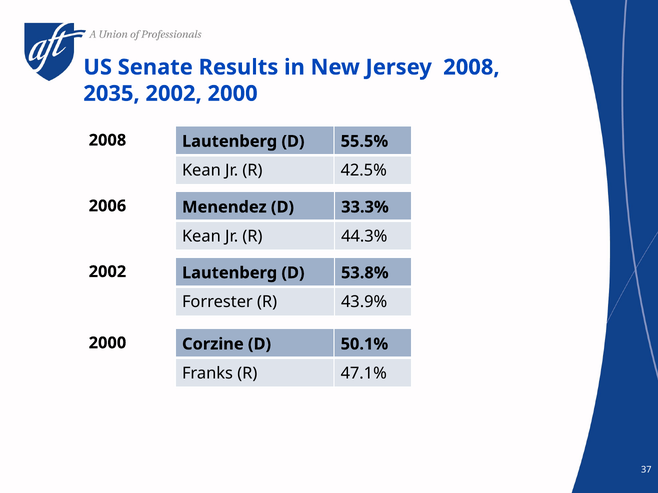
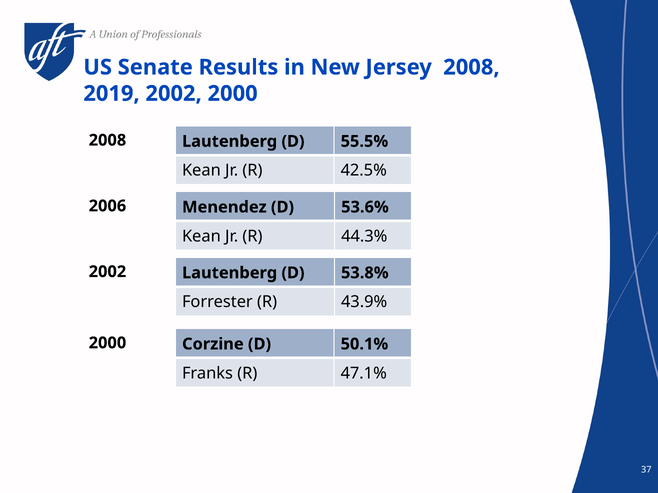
2035: 2035 -> 2019
33.3%: 33.3% -> 53.6%
